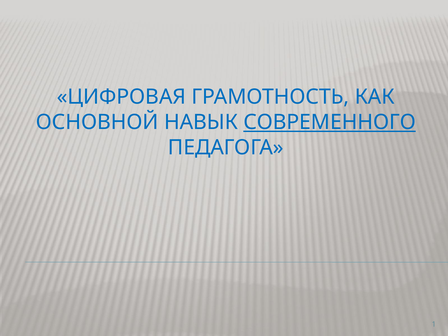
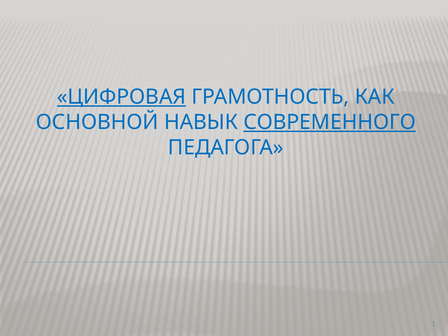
ЦИФРОВАЯ underline: none -> present
